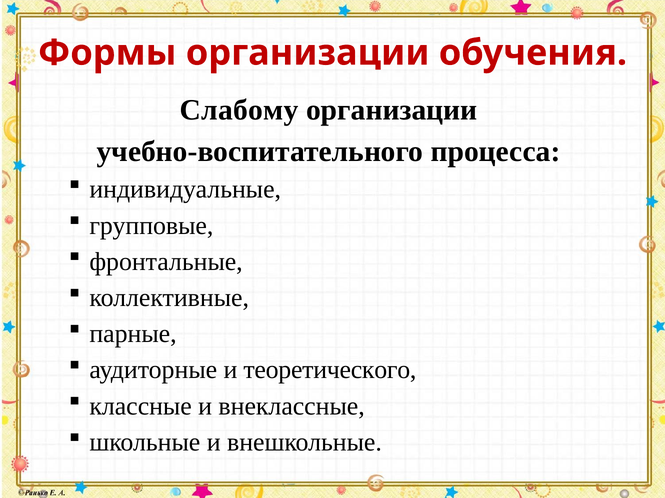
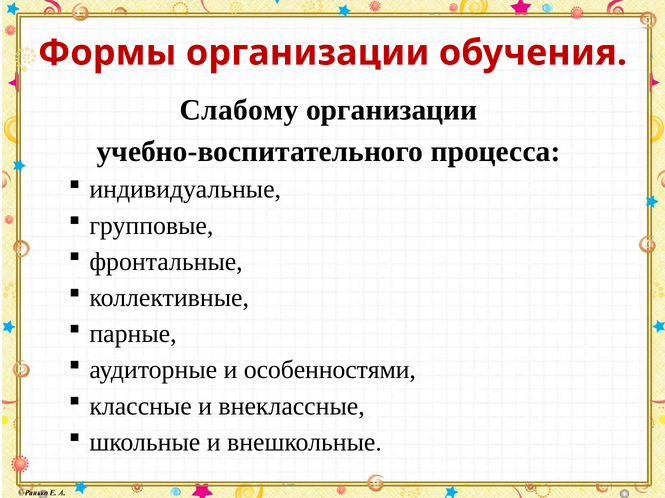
теоретического: теоретического -> особенностями
